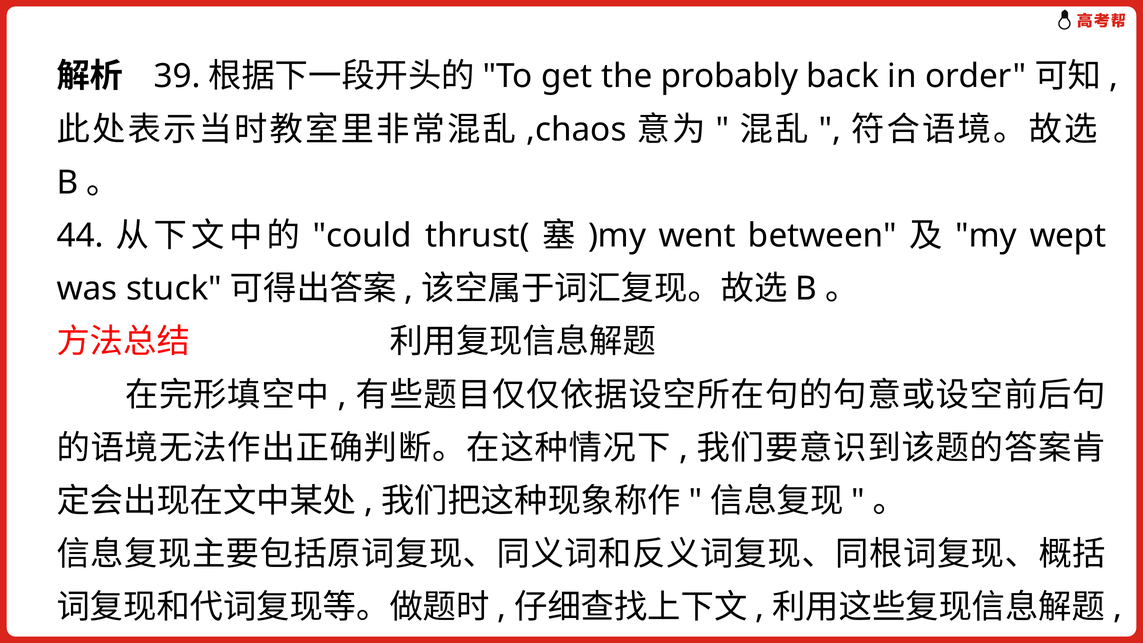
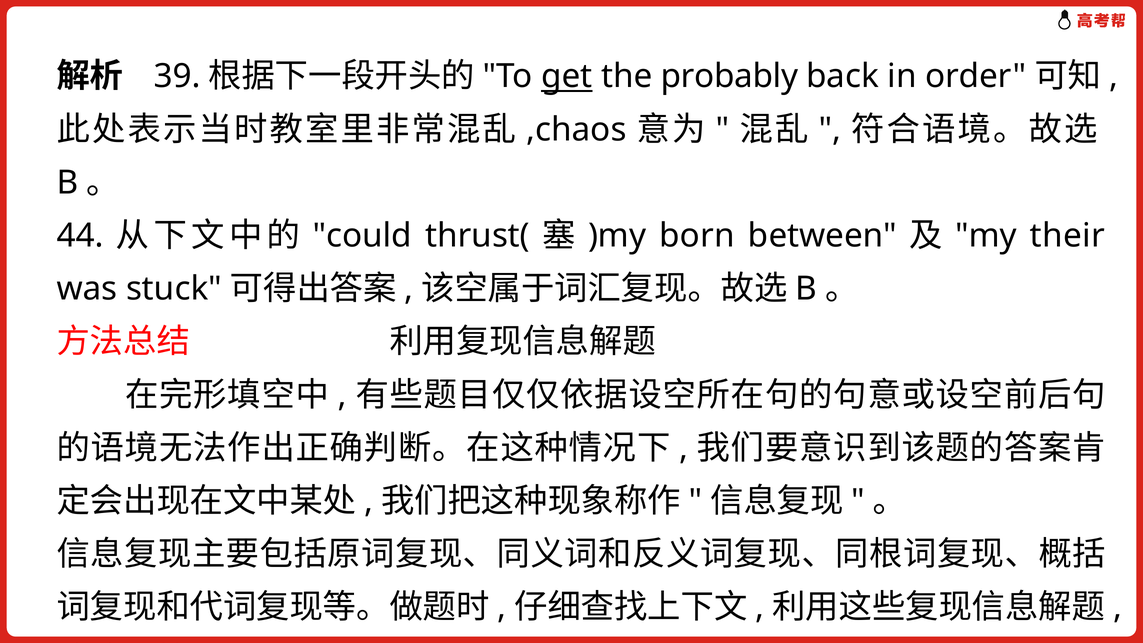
get underline: none -> present
went: went -> born
wept: wept -> their
